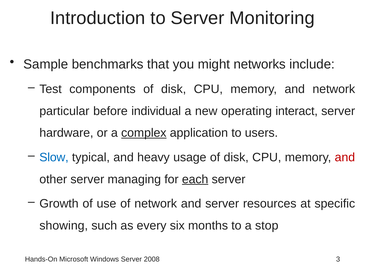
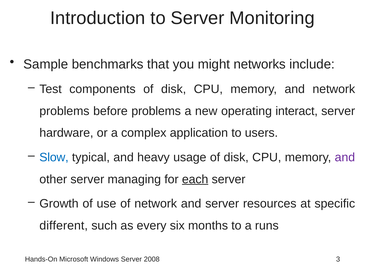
particular at (64, 111): particular -> problems
before individual: individual -> problems
complex underline: present -> none
and at (345, 157) colour: red -> purple
showing: showing -> different
stop: stop -> runs
